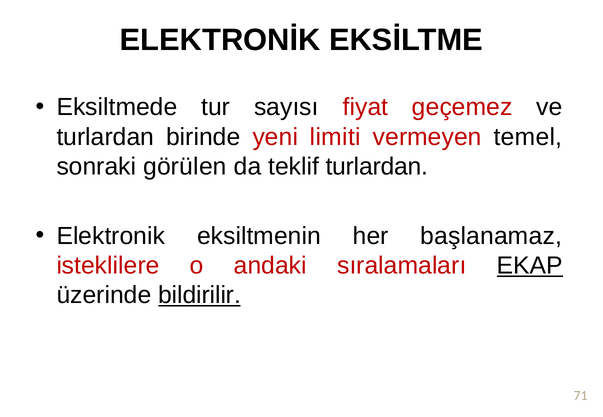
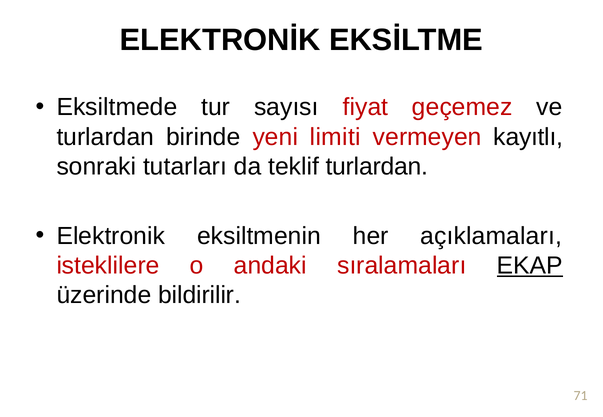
temel: temel -> kayıtlı
görülen: görülen -> tutarları
başlanamaz: başlanamaz -> açıklamaları
bildirilir underline: present -> none
